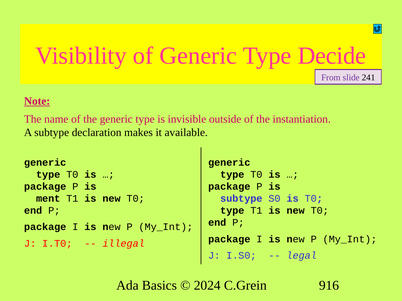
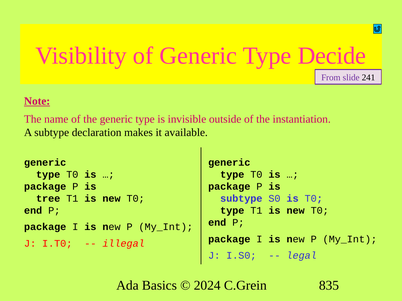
ment: ment -> tree
916: 916 -> 835
